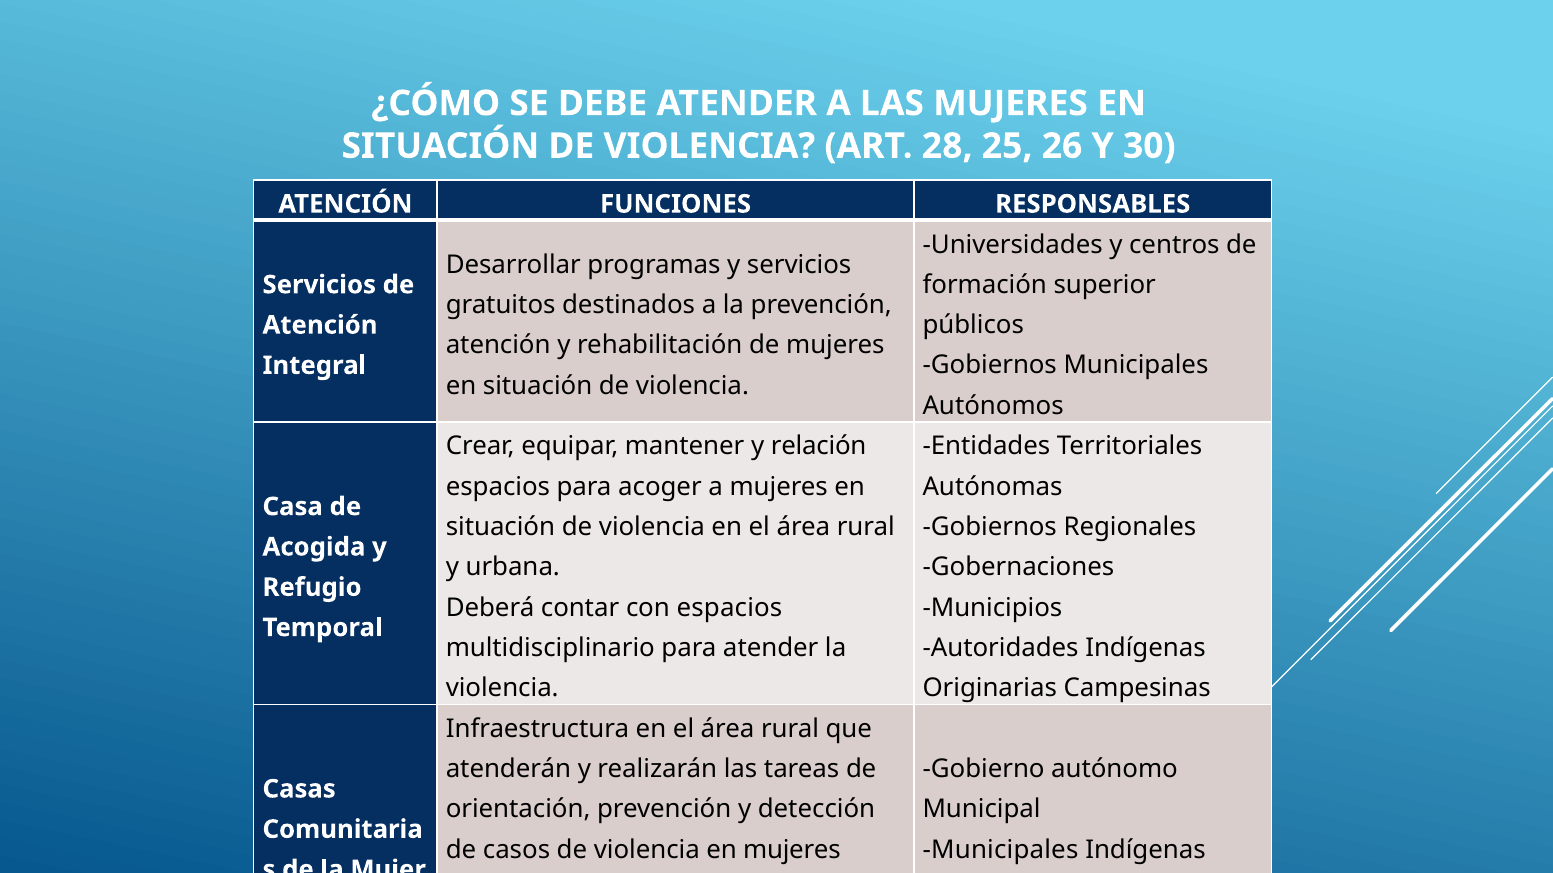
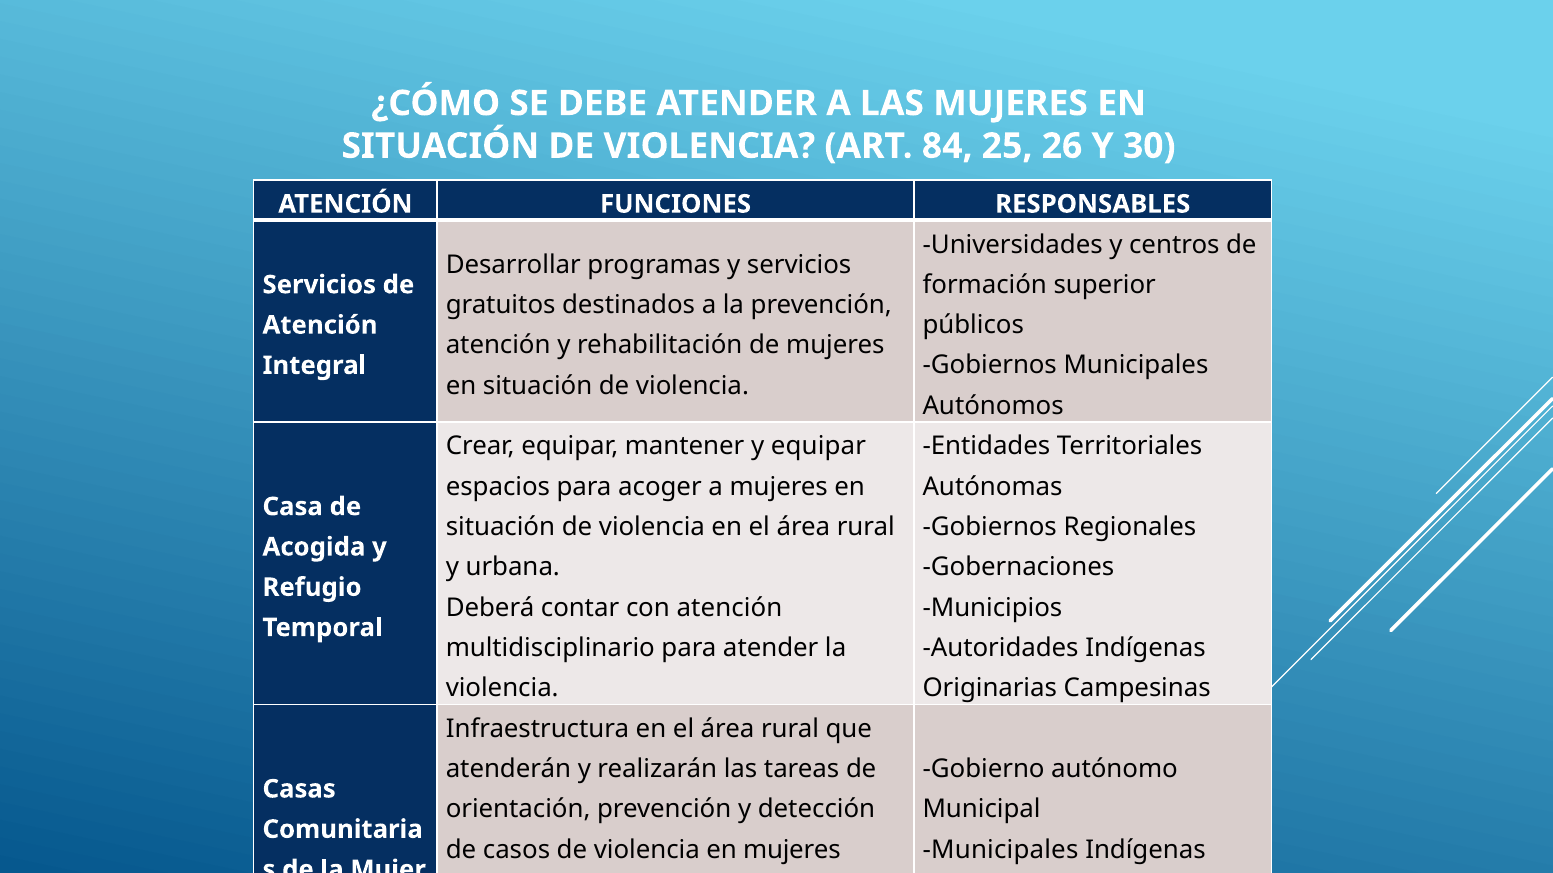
28: 28 -> 84
y relación: relación -> equipar
con espacios: espacios -> atención
